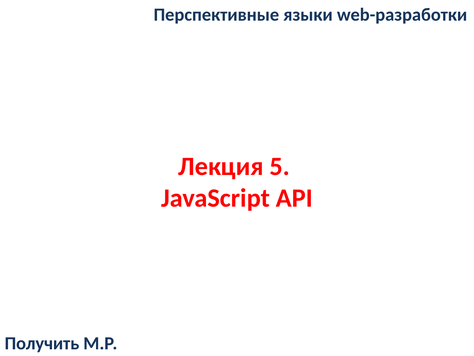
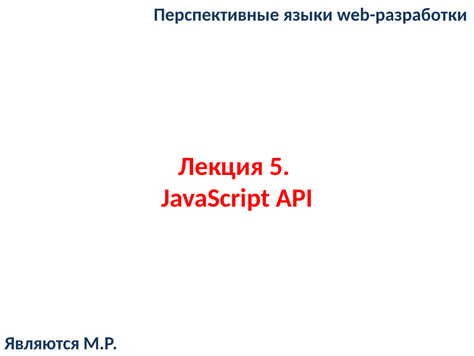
Получить: Получить -> Являются
